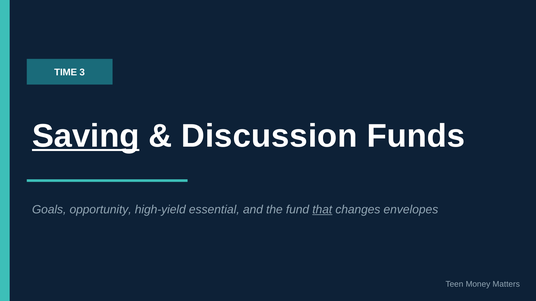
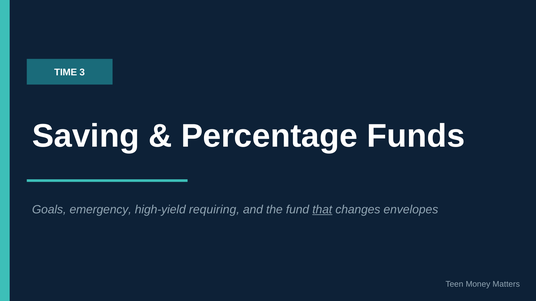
Saving underline: present -> none
Discussion: Discussion -> Percentage
opportunity: opportunity -> emergency
essential: essential -> requiring
